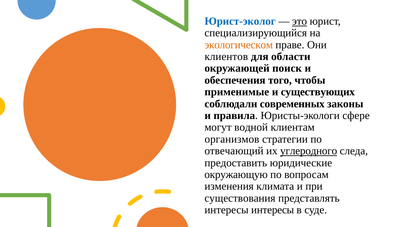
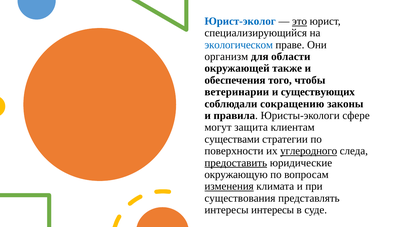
экологическом colour: orange -> blue
клиентов: клиентов -> организм
поиск: поиск -> также
применимые: применимые -> ветеринарии
современных: современных -> сокращению
водной: водной -> защита
организмов: организмов -> существами
отвечающий: отвечающий -> поверхности
предоставить underline: none -> present
изменения underline: none -> present
